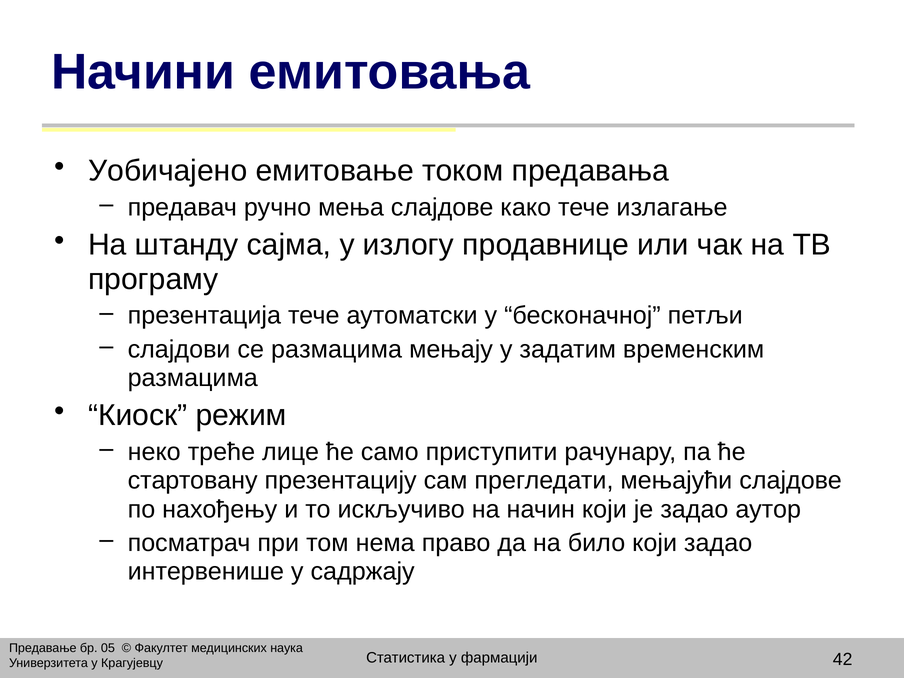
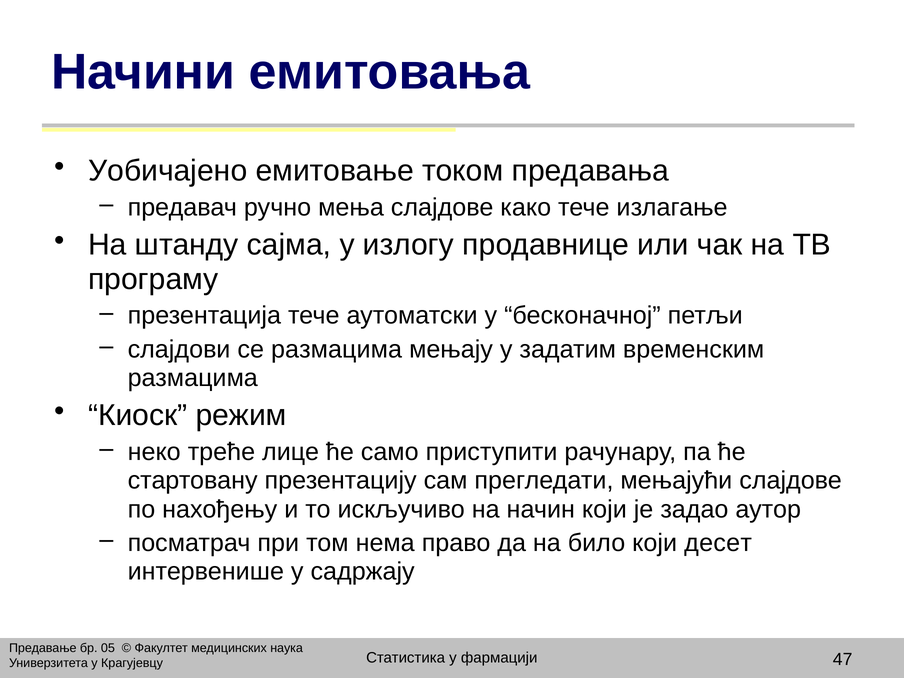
који задао: задао -> десет
42: 42 -> 47
